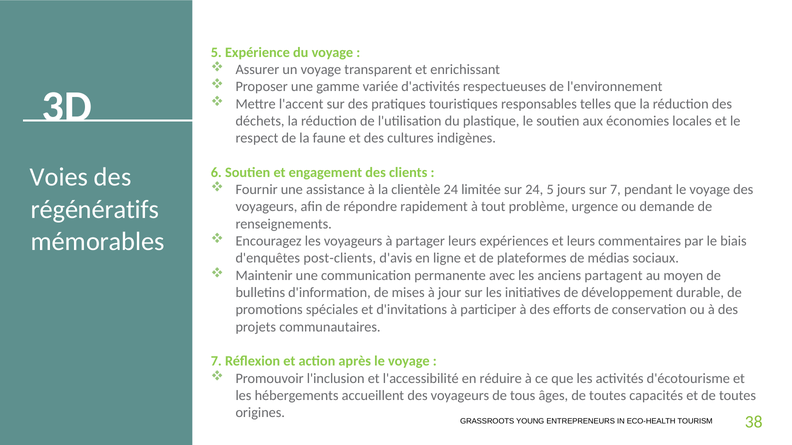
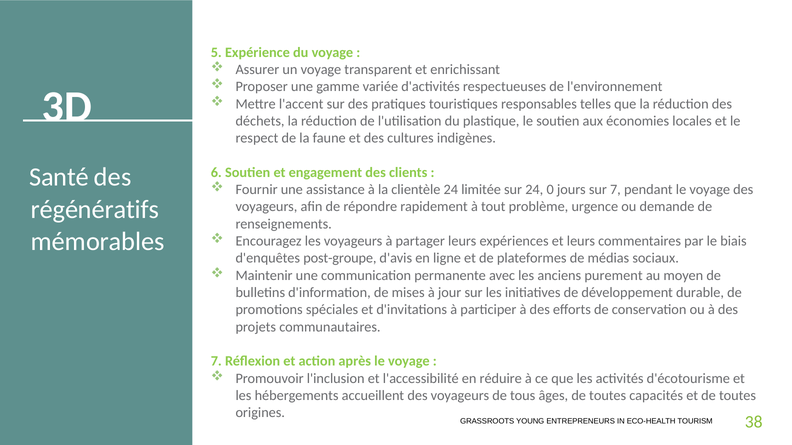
Voies at (59, 177): Voies -> Santé
24 5: 5 -> 0
post-clients: post-clients -> post-groupe
partagent: partagent -> purement
